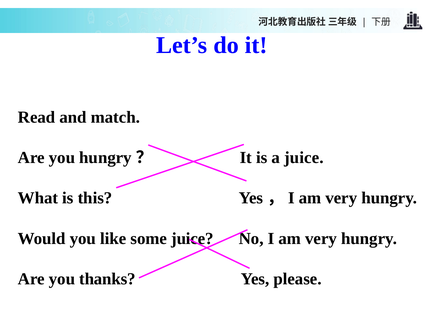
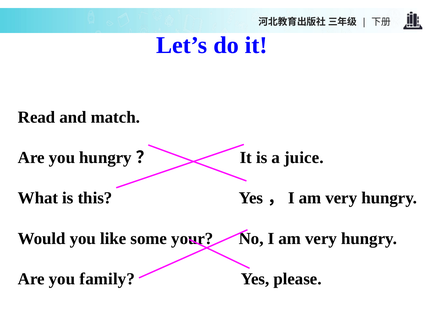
some juice: juice -> your
thanks: thanks -> family
